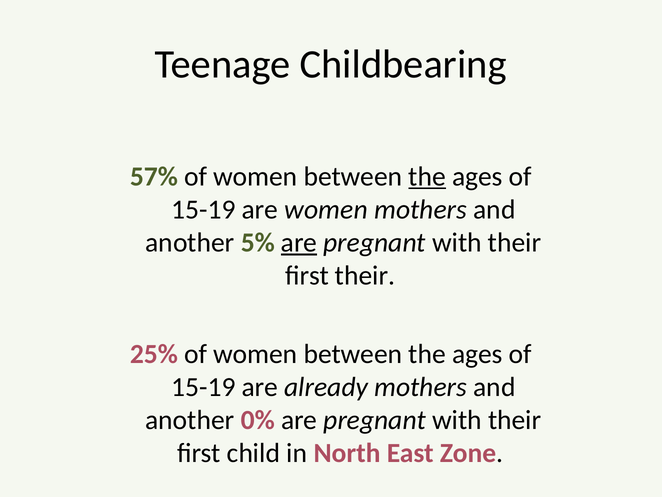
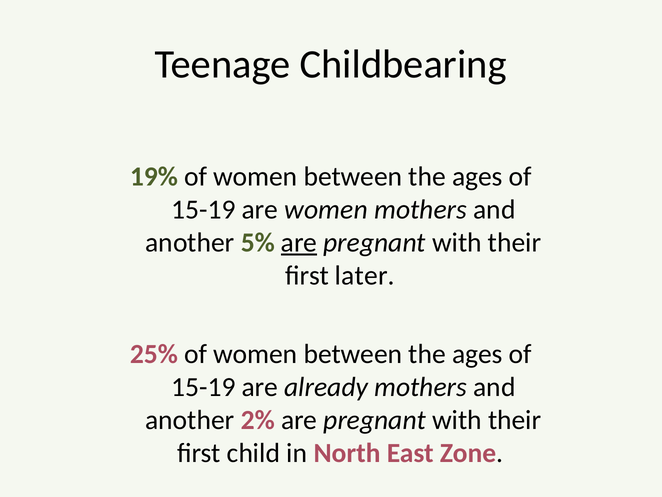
57%: 57% -> 19%
the at (427, 176) underline: present -> none
first their: their -> later
0%: 0% -> 2%
